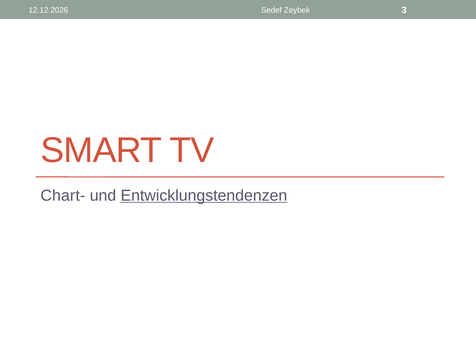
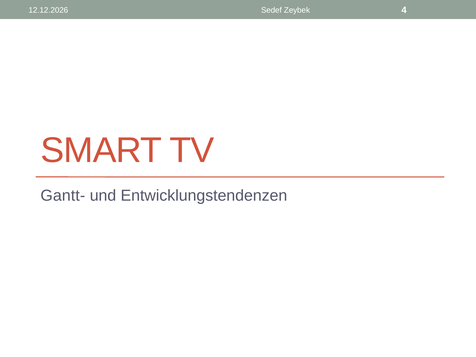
3: 3 -> 4
Chart-: Chart- -> Gantt-
Entwicklungstendenzen underline: present -> none
